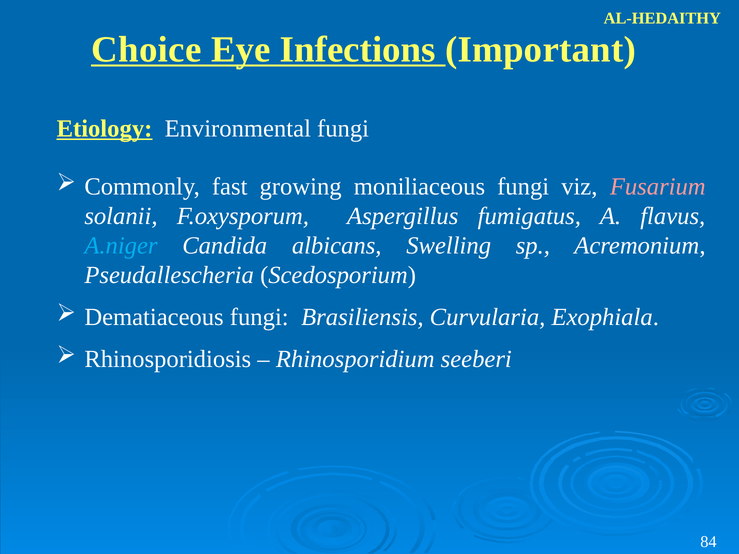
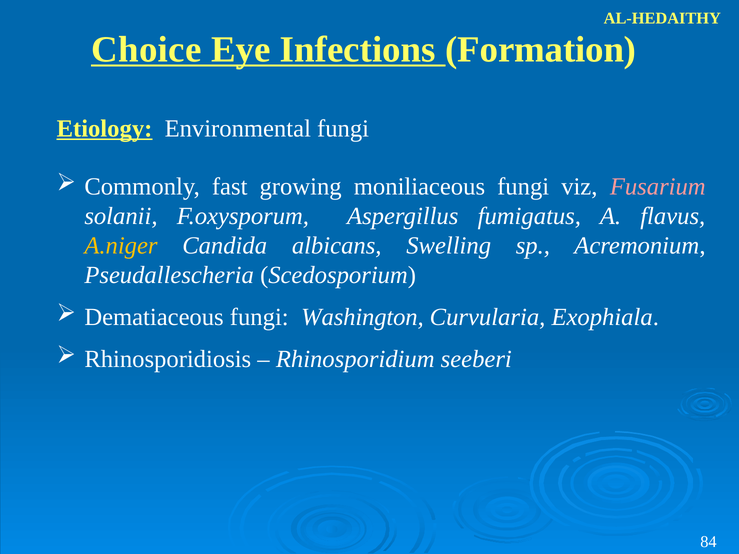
Important: Important -> Formation
A.niger colour: light blue -> yellow
Brasiliensis: Brasiliensis -> Washington
